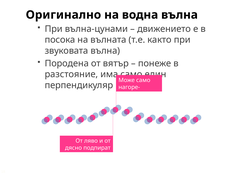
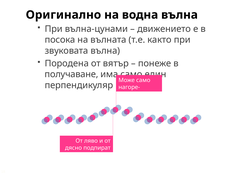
разстояние: разстояние -> получаване
